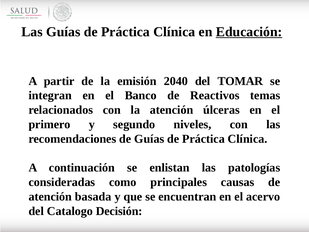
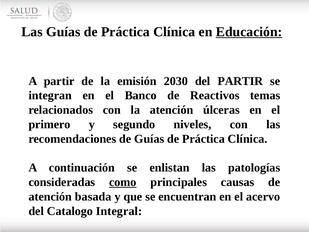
2040: 2040 -> 2030
del TOMAR: TOMAR -> PARTIR
como underline: none -> present
Decisión: Decisión -> Integral
